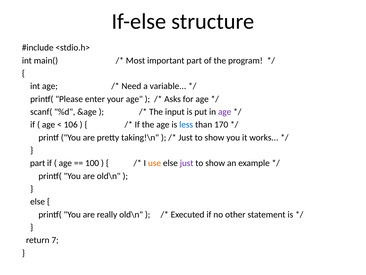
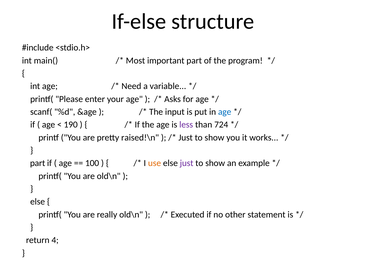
age at (225, 112) colour: purple -> blue
106: 106 -> 190
less colour: blue -> purple
170: 170 -> 724
taking!\n: taking!\n -> raised!\n
7: 7 -> 4
